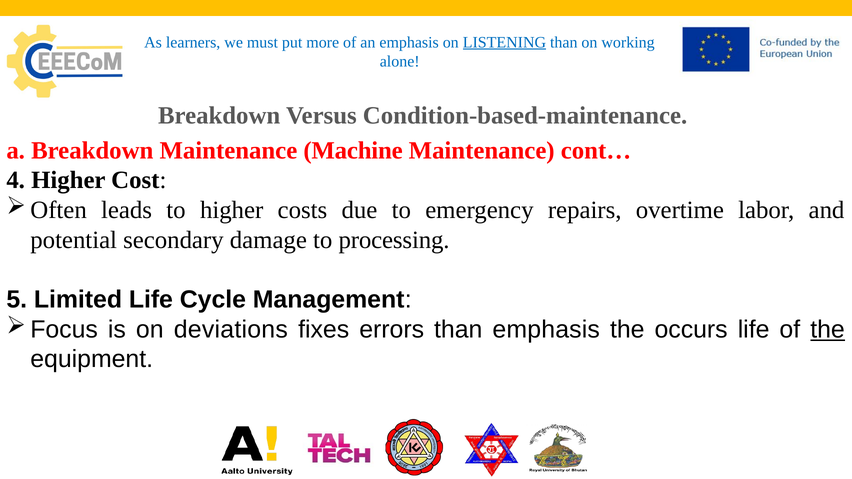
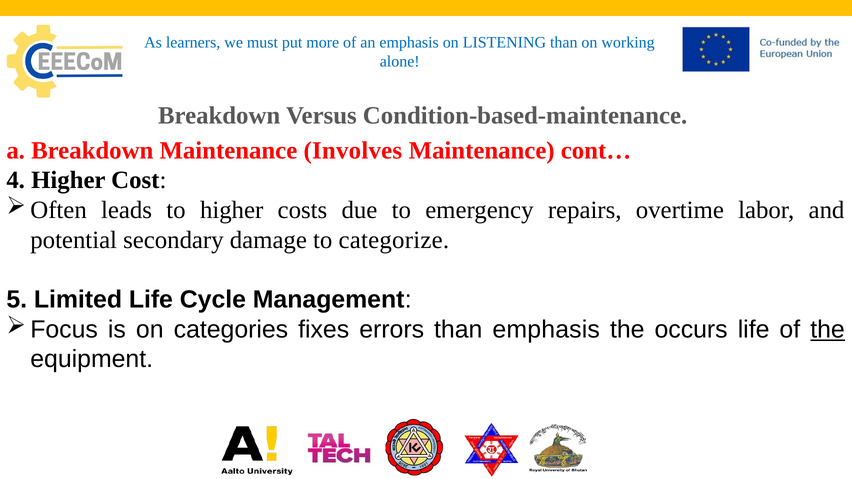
LISTENING underline: present -> none
Machine: Machine -> Involves
processing: processing -> categorize
deviations: deviations -> categories
